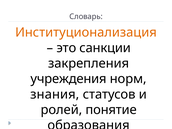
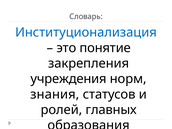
Институционализация colour: orange -> blue
санкции: санкции -> понятие
понятие: понятие -> главных
